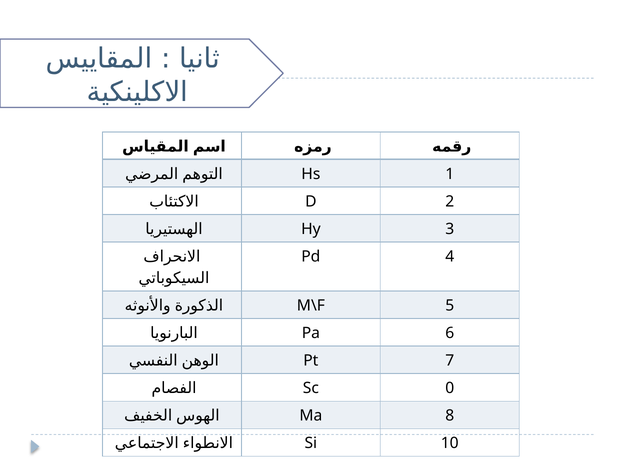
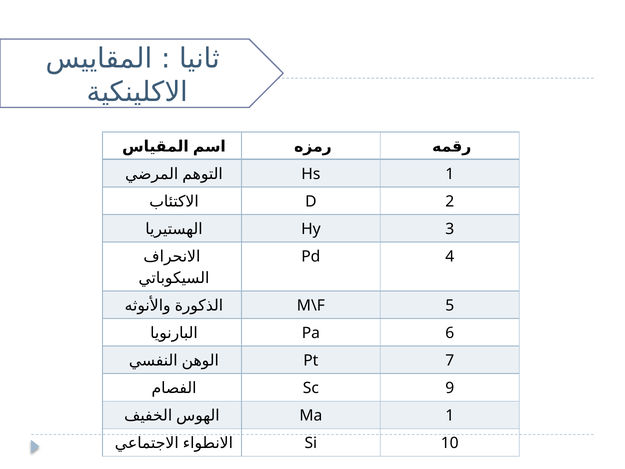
0: 0 -> 9
Ma 8: 8 -> 1
